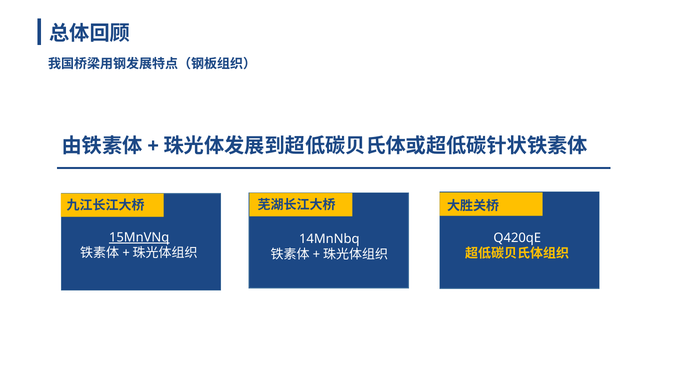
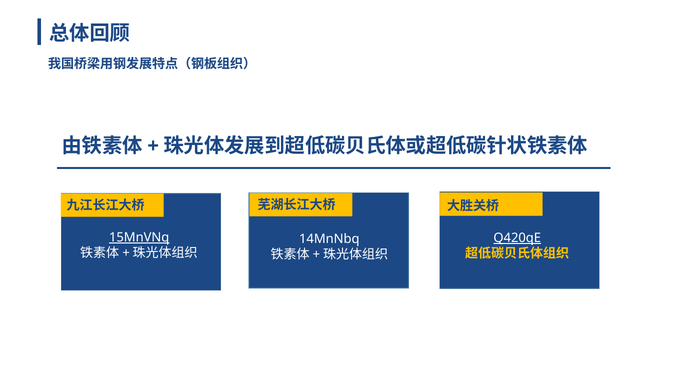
Q420qE underline: none -> present
